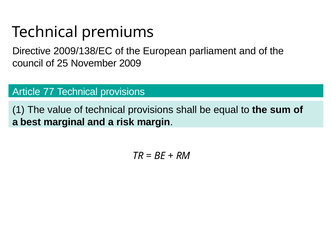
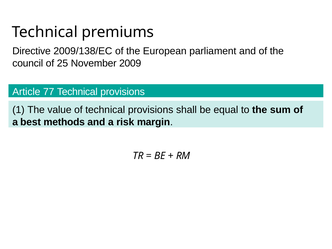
marginal: marginal -> methods
